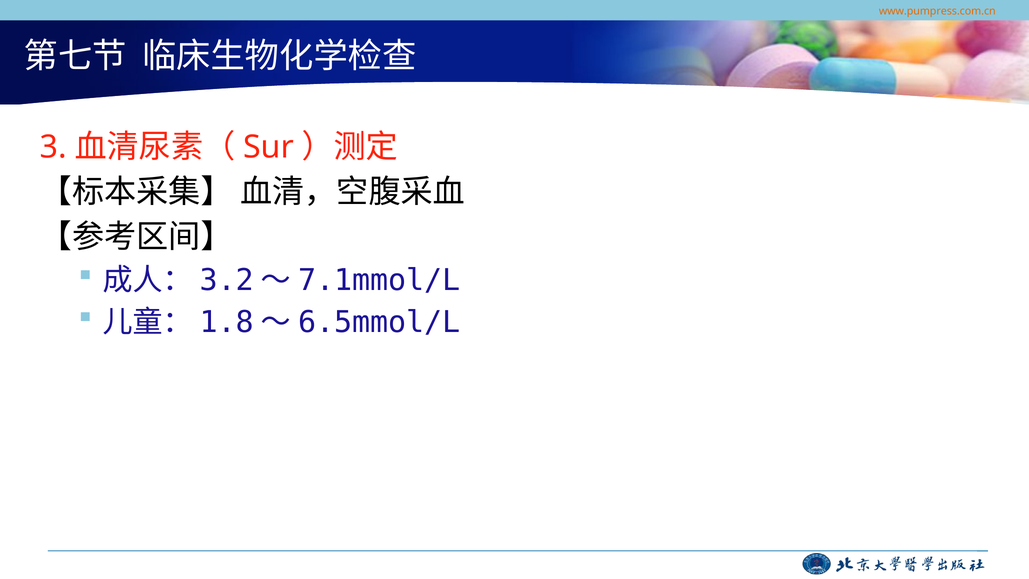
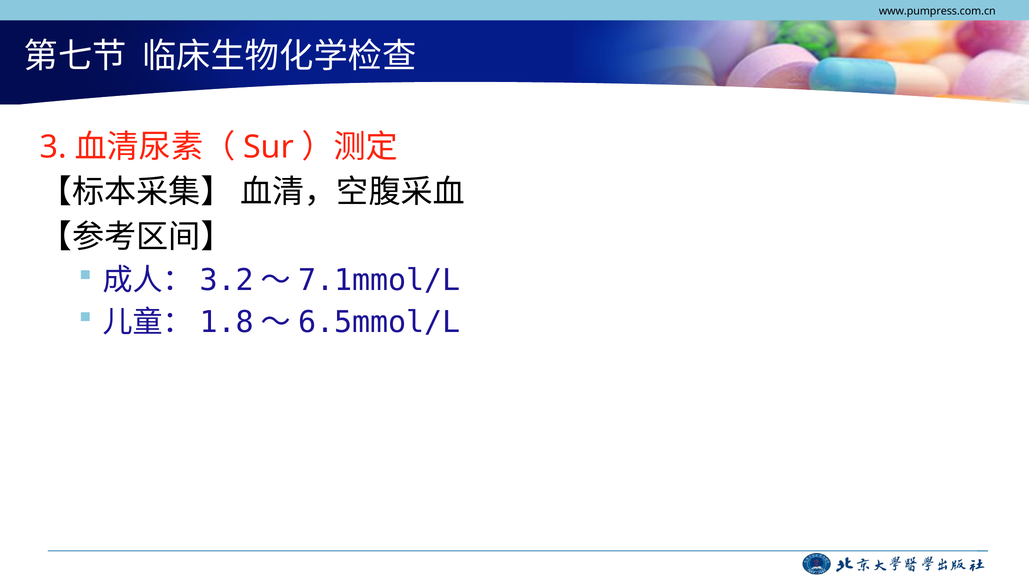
www.pumpress.com.cn colour: orange -> black
